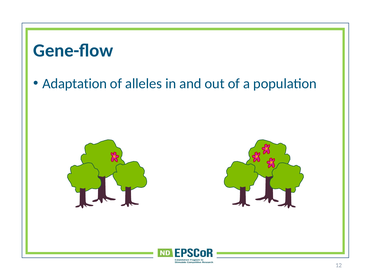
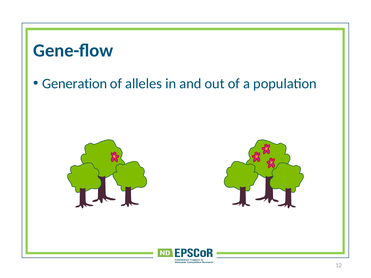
Adaptation: Adaptation -> Generation
